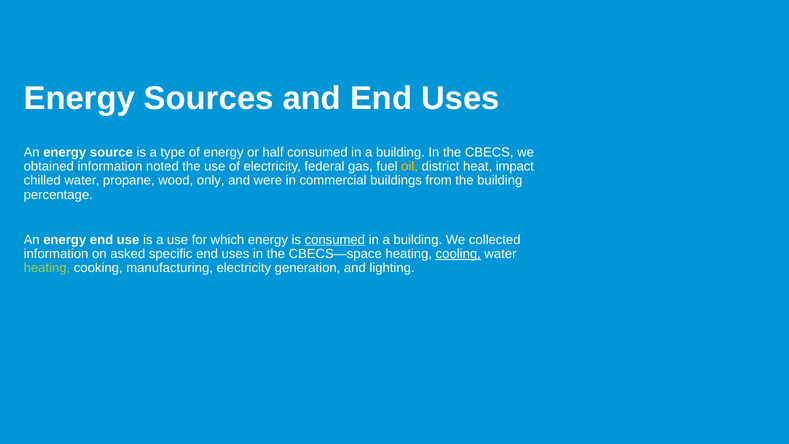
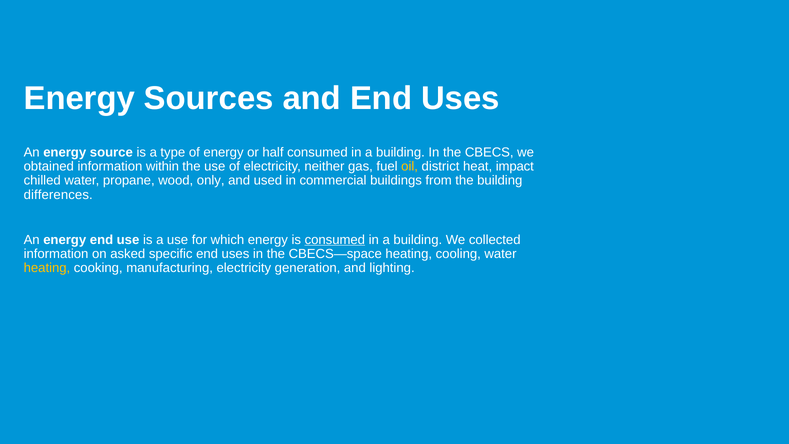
noted: noted -> within
federal: federal -> neither
were: were -> used
percentage: percentage -> differences
cooling underline: present -> none
heating at (47, 268) colour: light green -> yellow
